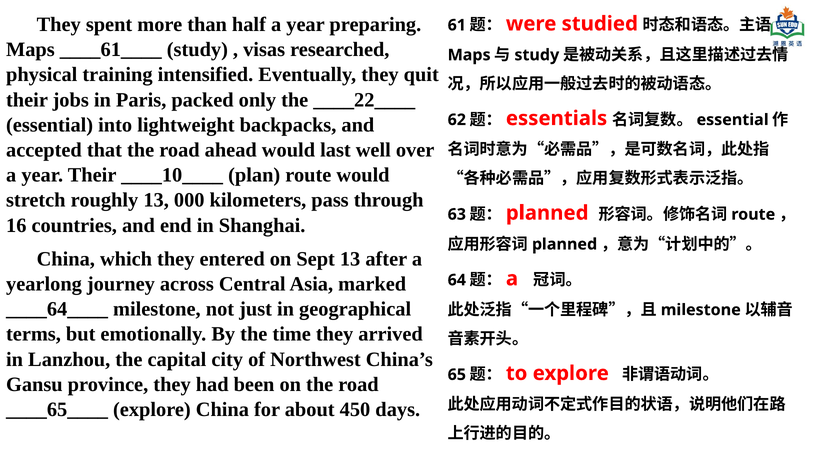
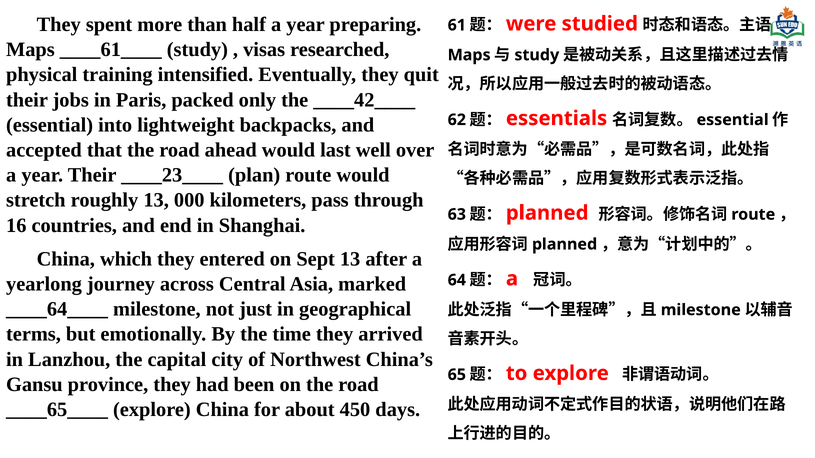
____22____: ____22____ -> ____42____
____10____: ____10____ -> ____23____
